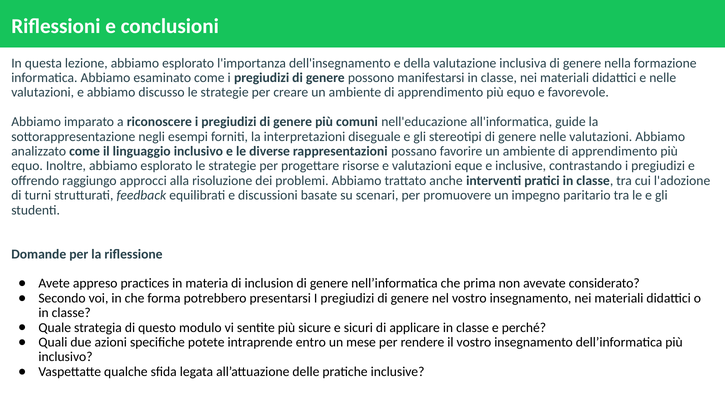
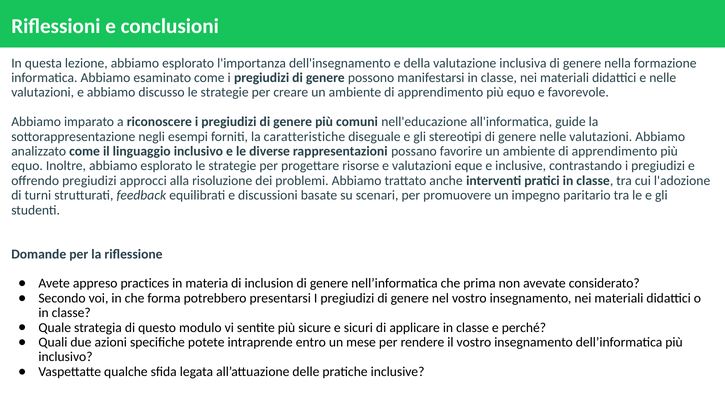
interpretazioni: interpretazioni -> caratteristiche
offrendo raggiungo: raggiungo -> pregiudizi
